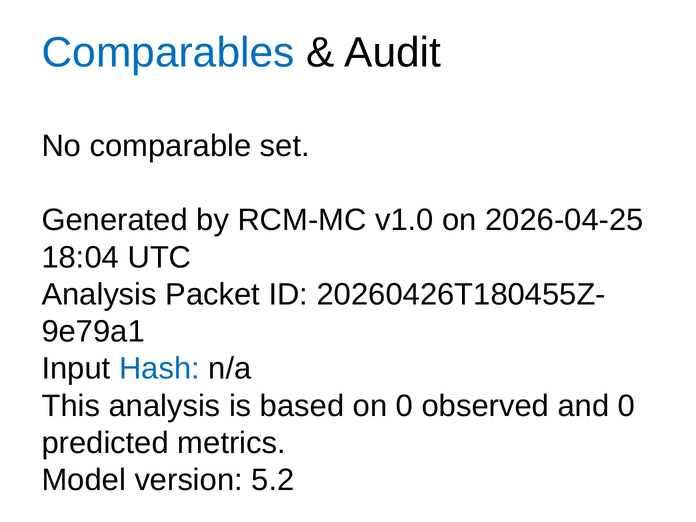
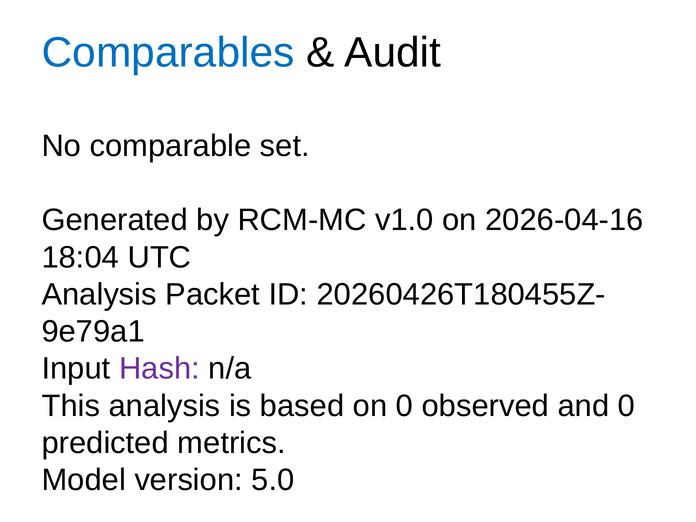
2026-04-25: 2026-04-25 -> 2026-04-16
Hash colour: blue -> purple
5.2: 5.2 -> 5.0
